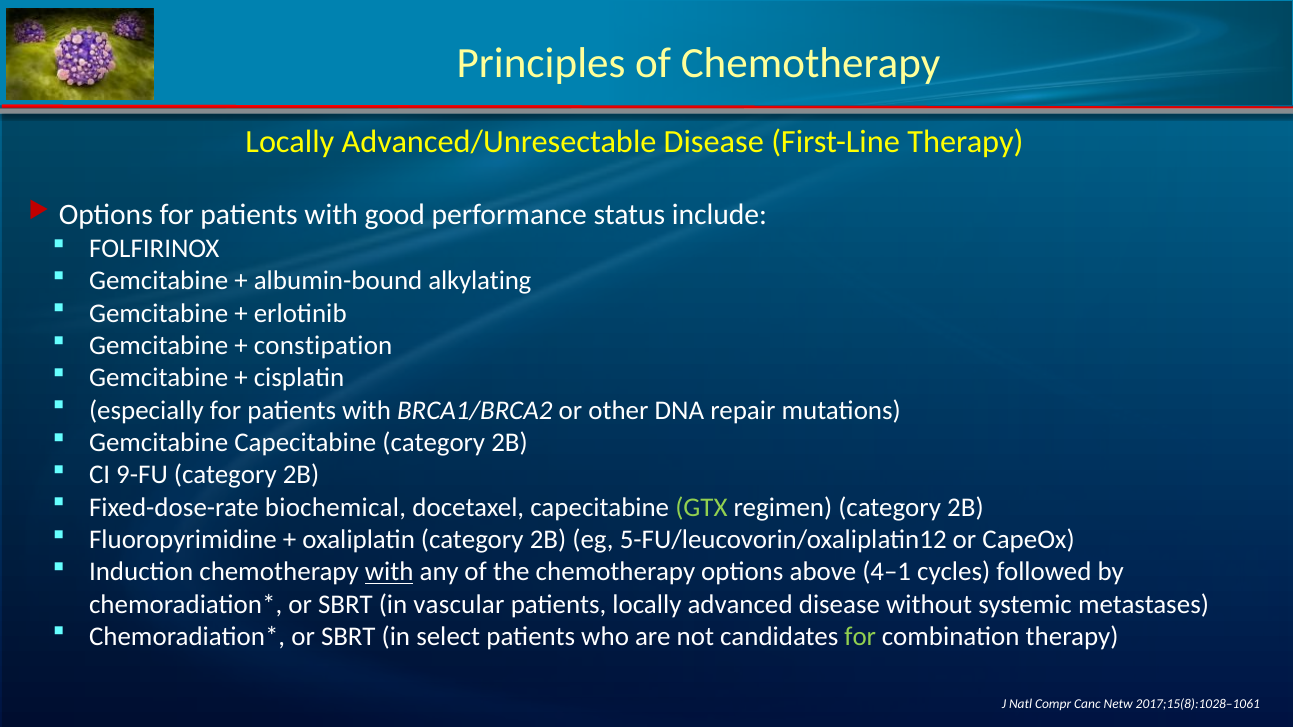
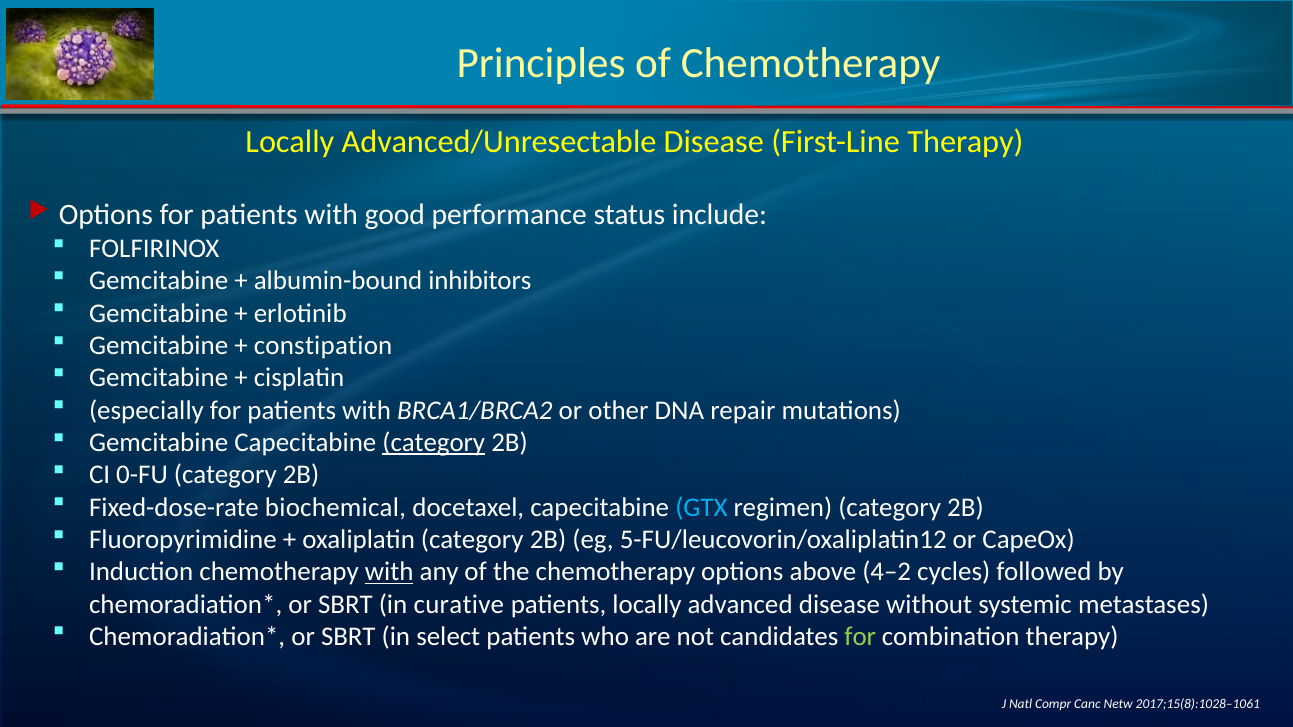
alkylating: alkylating -> inhibitors
category at (434, 443) underline: none -> present
9-FU: 9-FU -> 0-FU
GTX colour: light green -> light blue
4–1: 4–1 -> 4–2
vascular: vascular -> curative
